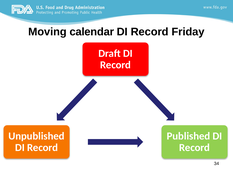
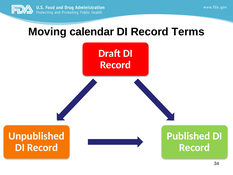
Friday: Friday -> Terms
